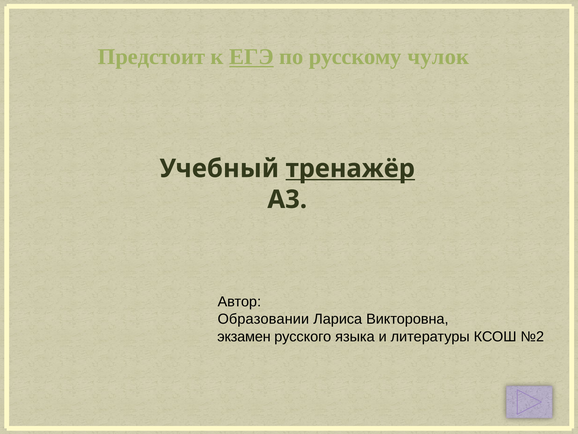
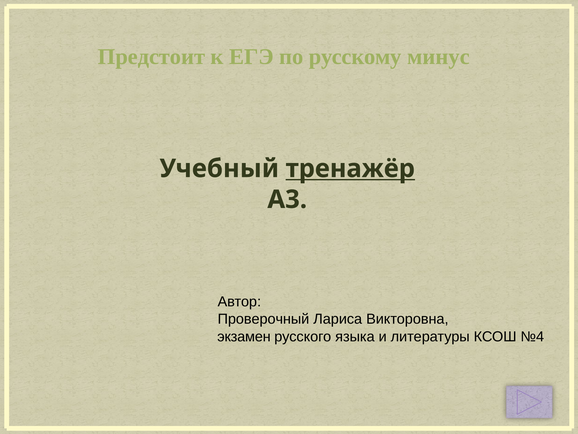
ЕГЭ underline: present -> none
чулок: чулок -> минус
Образовании: Образовании -> Проверочный
№2: №2 -> №4
